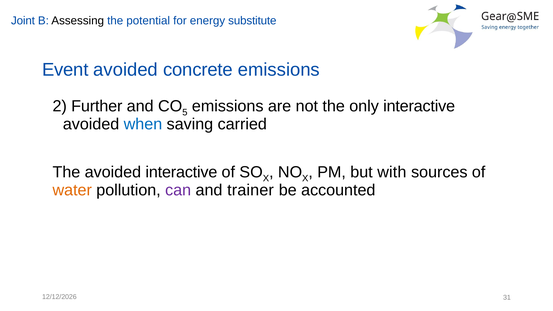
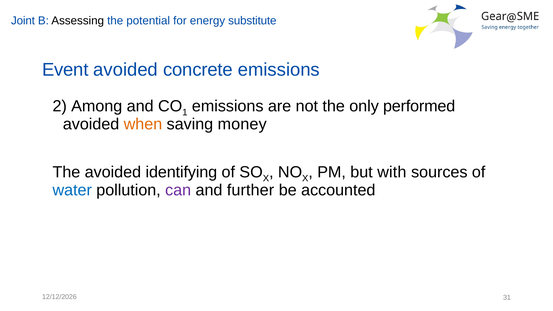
Further: Further -> Among
5: 5 -> 1
only interactive: interactive -> performed
when colour: blue -> orange
carried: carried -> money
avoided interactive: interactive -> identifying
water colour: orange -> blue
trainer: trainer -> further
